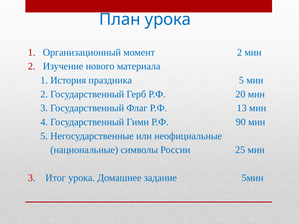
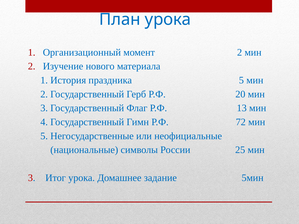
90: 90 -> 72
